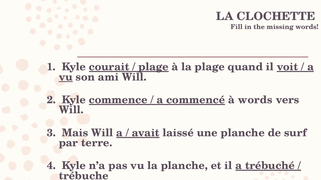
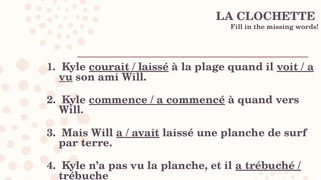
plage at (154, 67): plage -> laissé
à words: words -> quand
